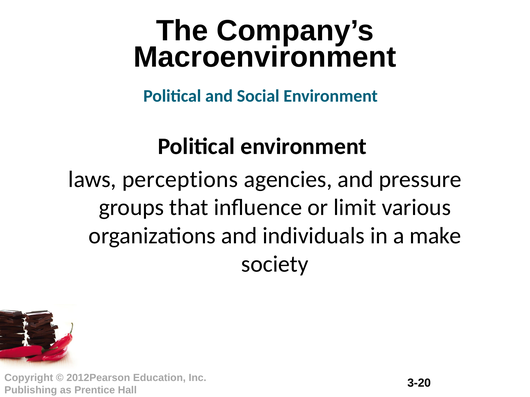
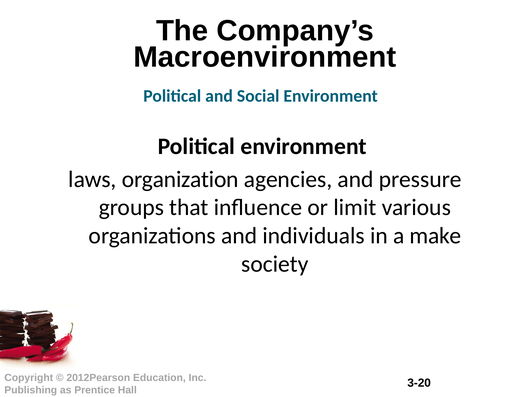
perceptions: perceptions -> organization
